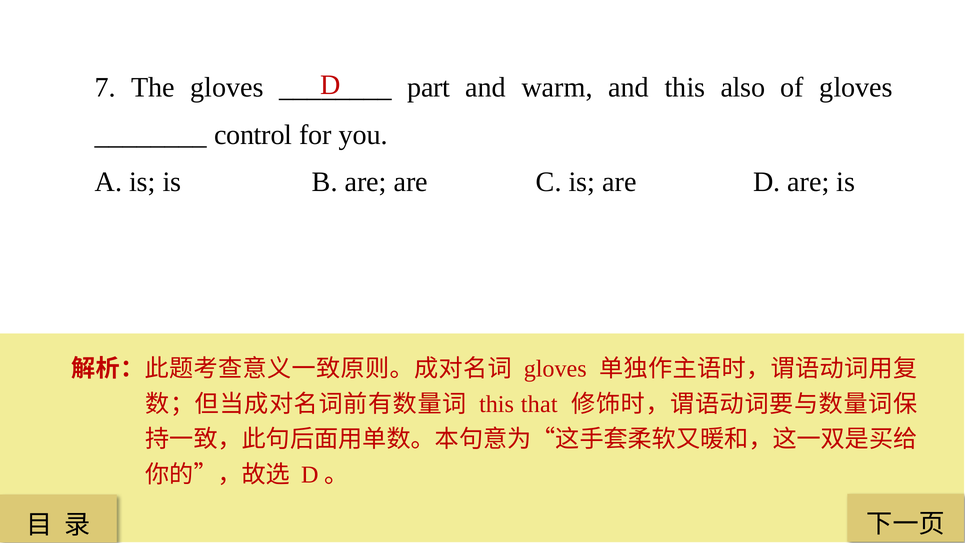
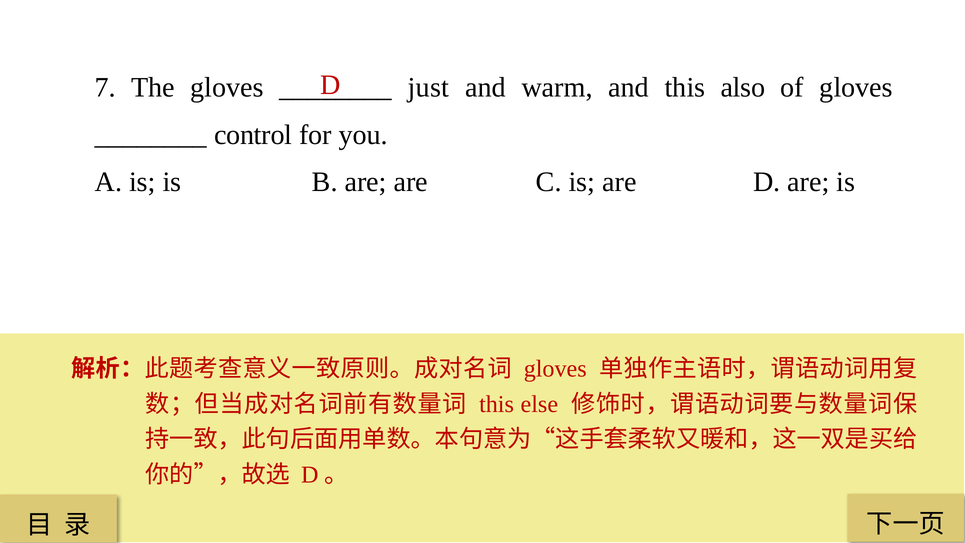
part: part -> just
that: that -> else
